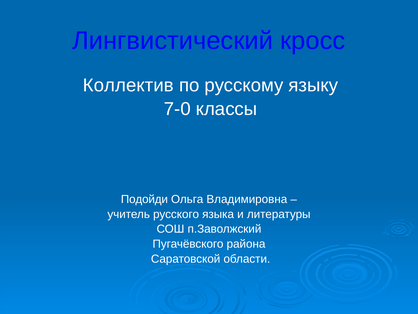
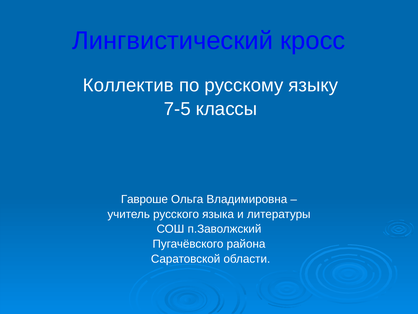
7-0: 7-0 -> 7-5
Подойди: Подойди -> Гавроше
